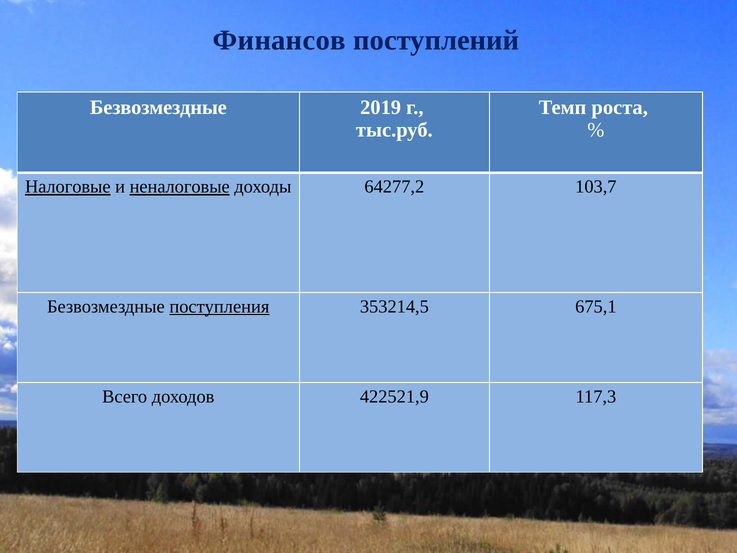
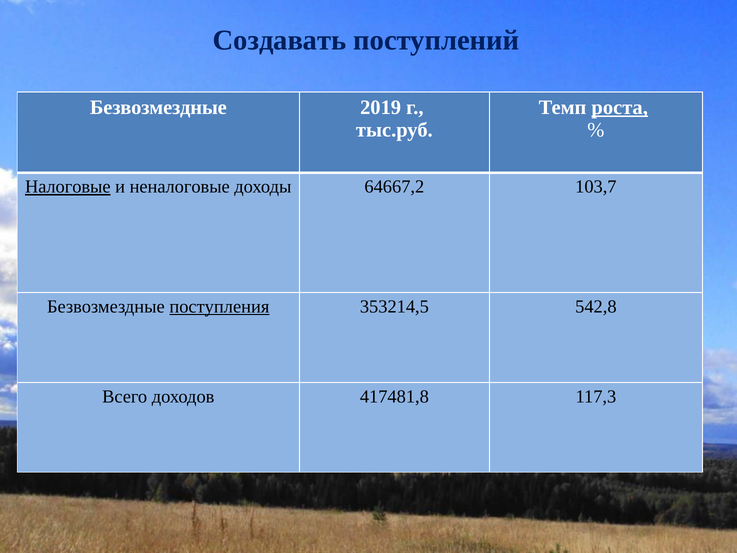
Финансов: Финансов -> Создавать
роста underline: none -> present
неналоговые underline: present -> none
64277,2: 64277,2 -> 64667,2
675,1: 675,1 -> 542,8
422521,9: 422521,9 -> 417481,8
